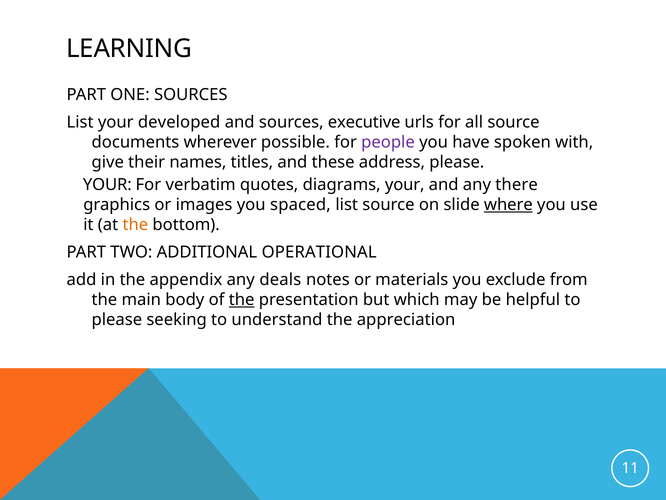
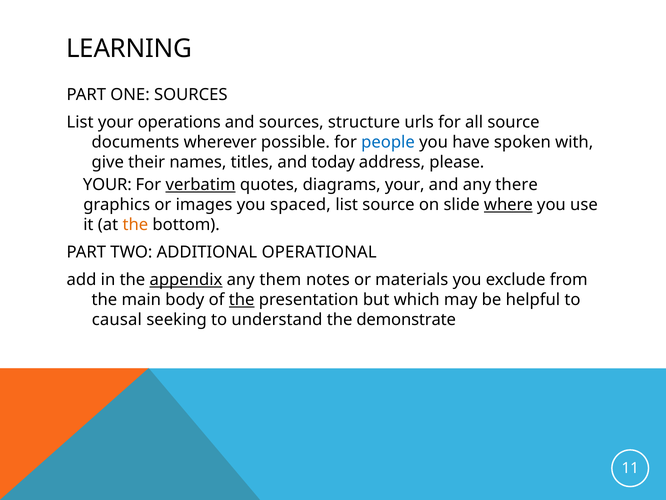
developed: developed -> operations
executive: executive -> structure
people colour: purple -> blue
these: these -> today
verbatim underline: none -> present
appendix underline: none -> present
deals: deals -> them
please at (117, 319): please -> causal
appreciation: appreciation -> demonstrate
